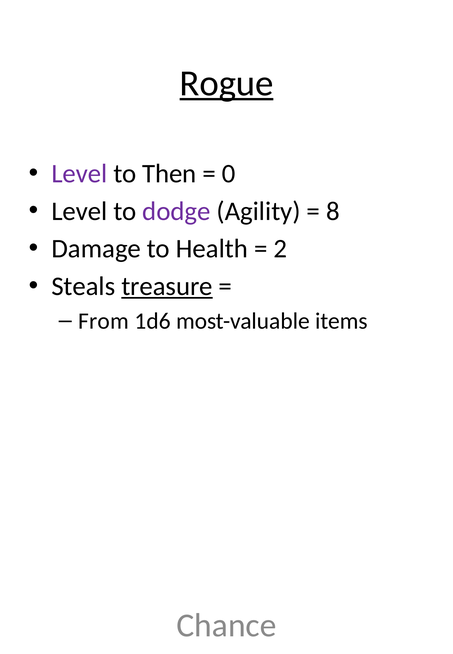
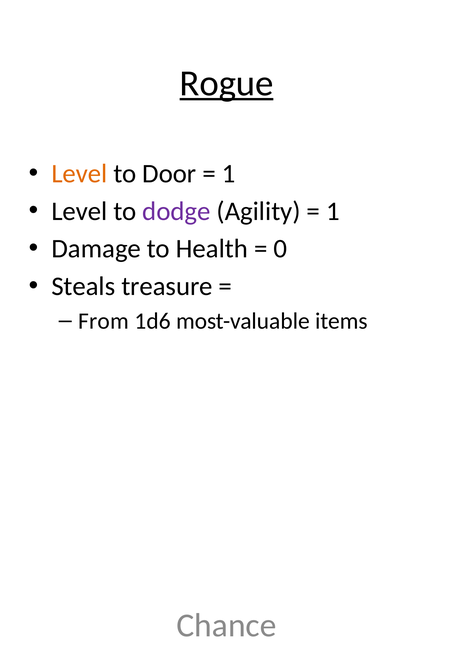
Level at (79, 174) colour: purple -> orange
Then: Then -> Door
0 at (229, 174): 0 -> 1
8 at (333, 211): 8 -> 1
2: 2 -> 0
treasure underline: present -> none
